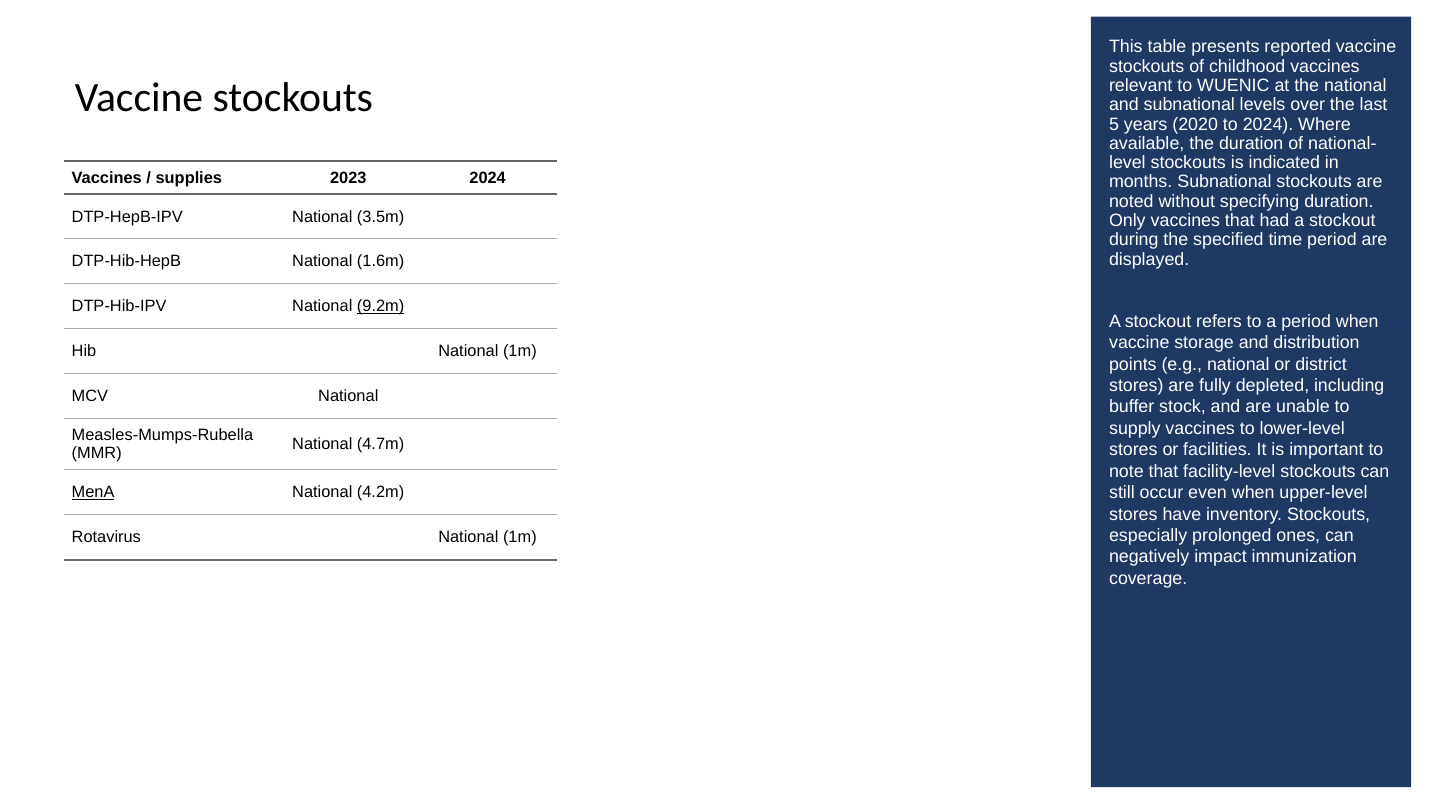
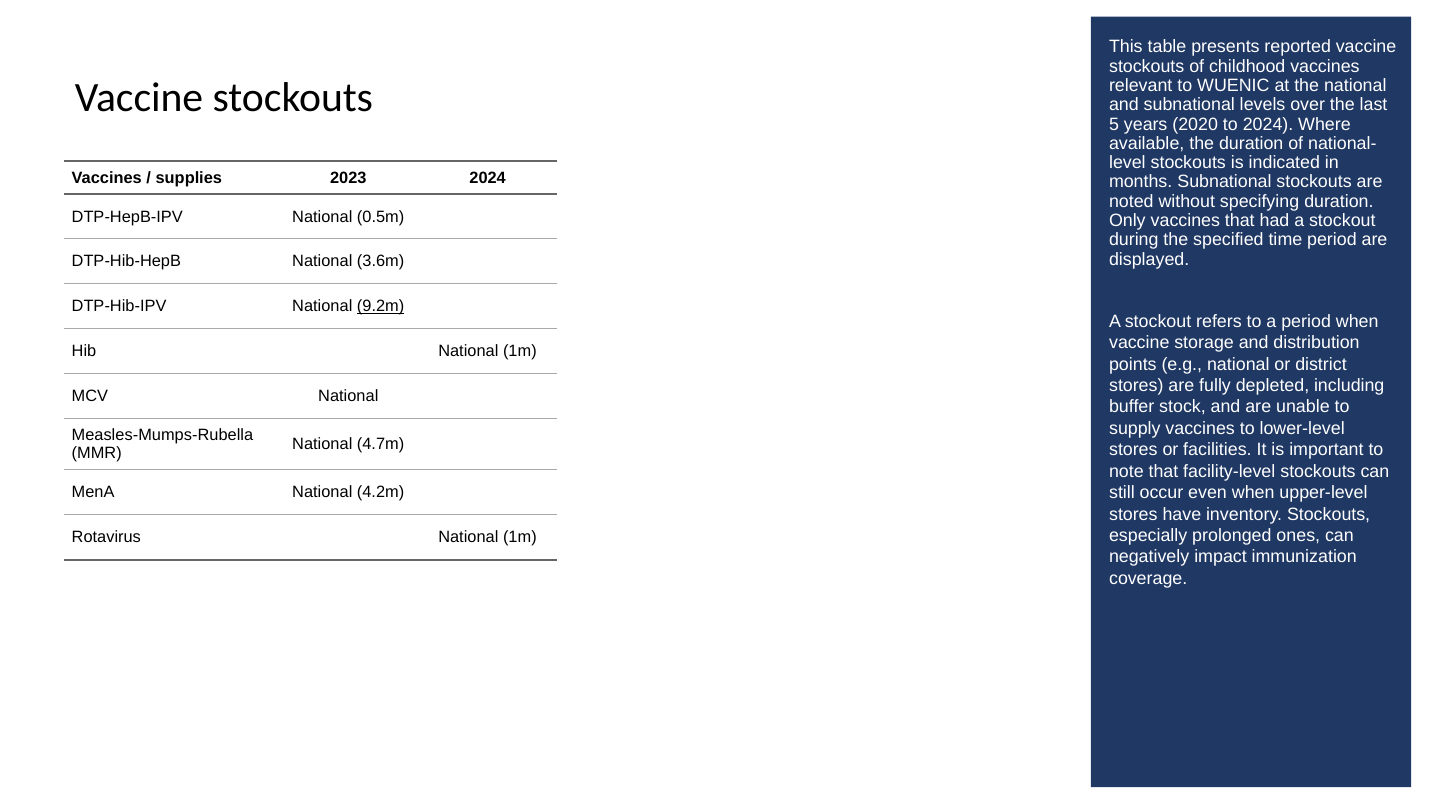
3.5m: 3.5m -> 0.5m
1.6m: 1.6m -> 3.6m
MenA underline: present -> none
